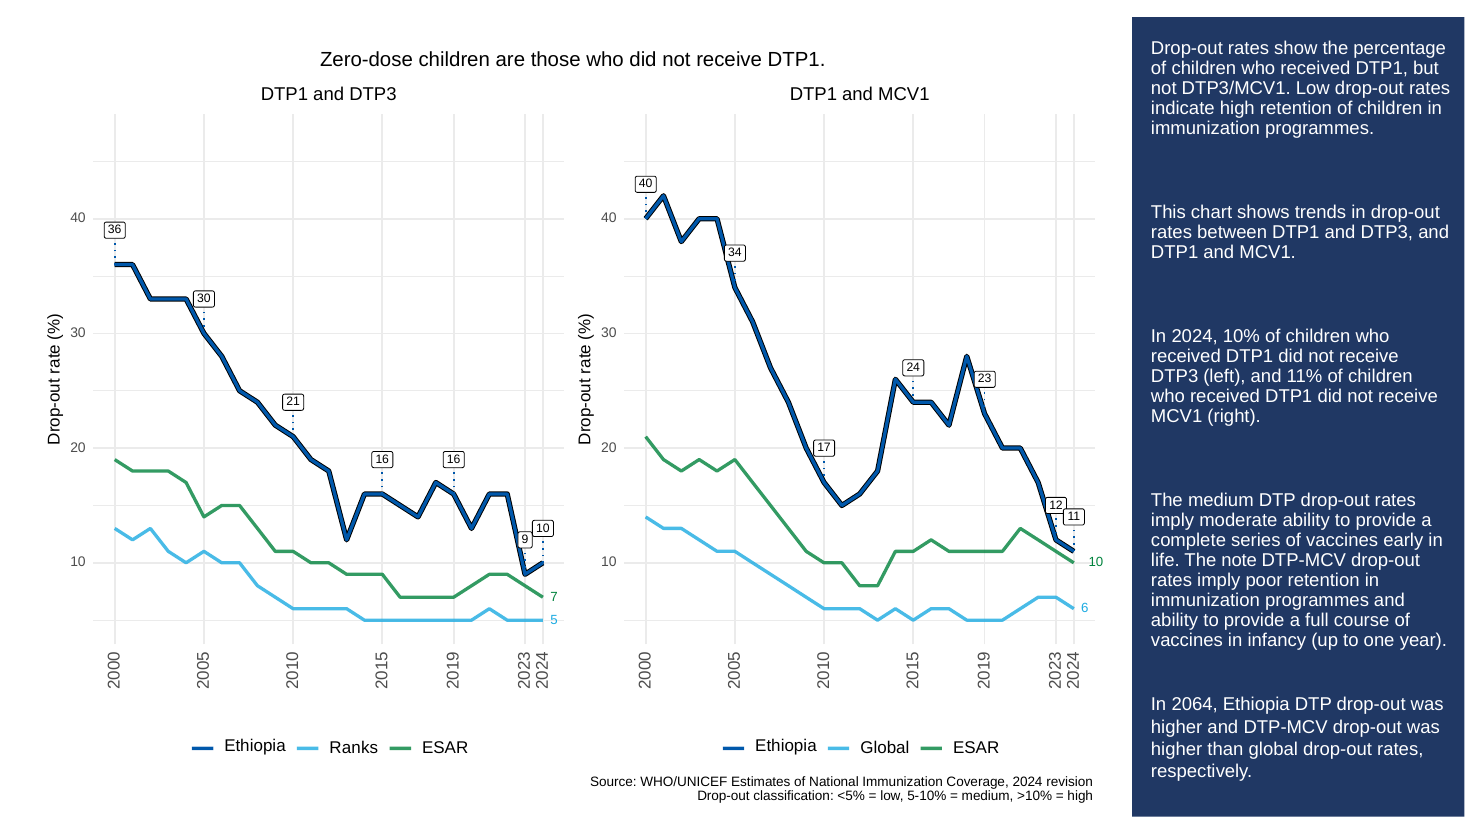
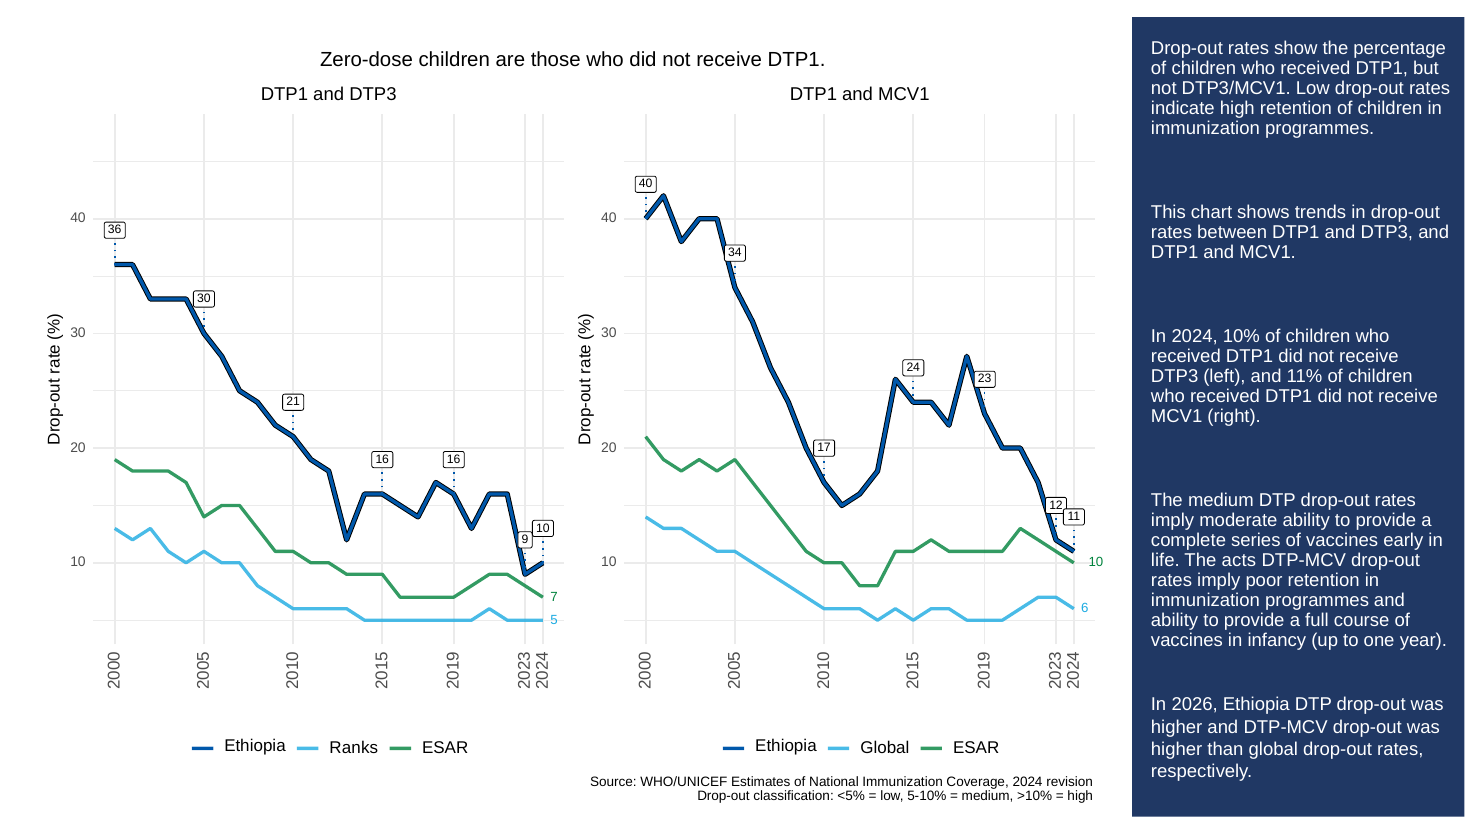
note: note -> acts
2064: 2064 -> 2026
